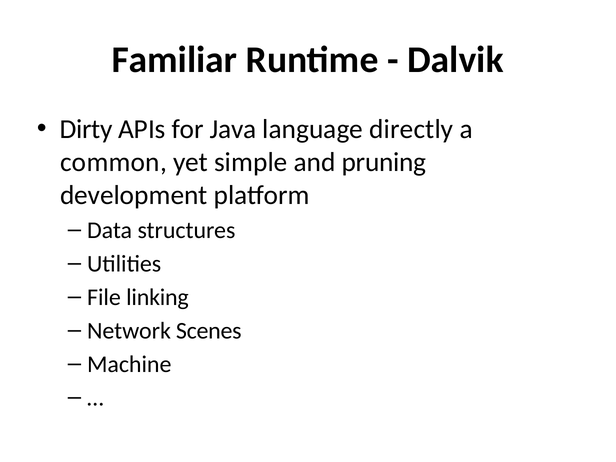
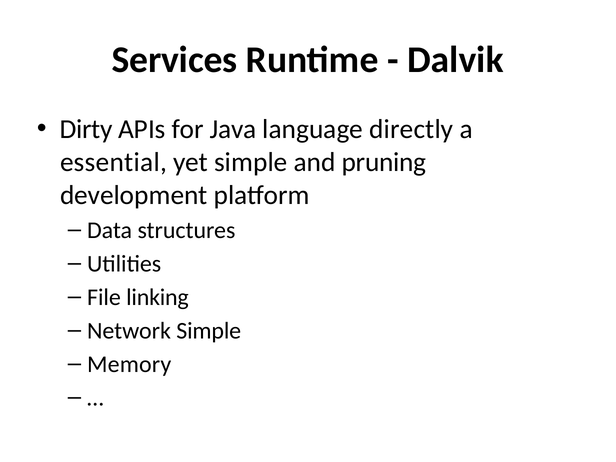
Familiar: Familiar -> Services
common: common -> essential
Network Scenes: Scenes -> Simple
Machine: Machine -> Memory
